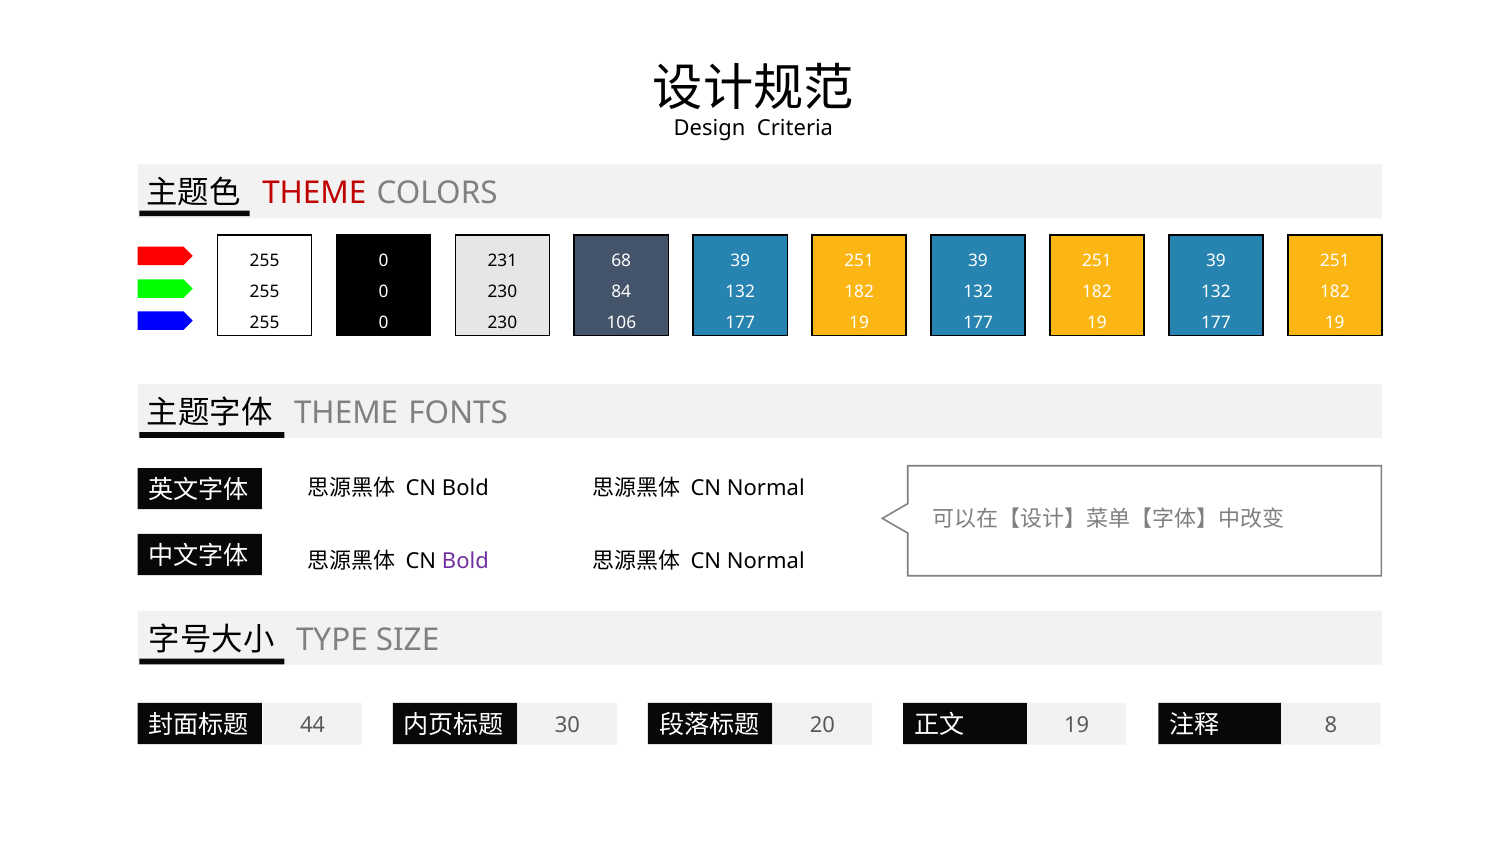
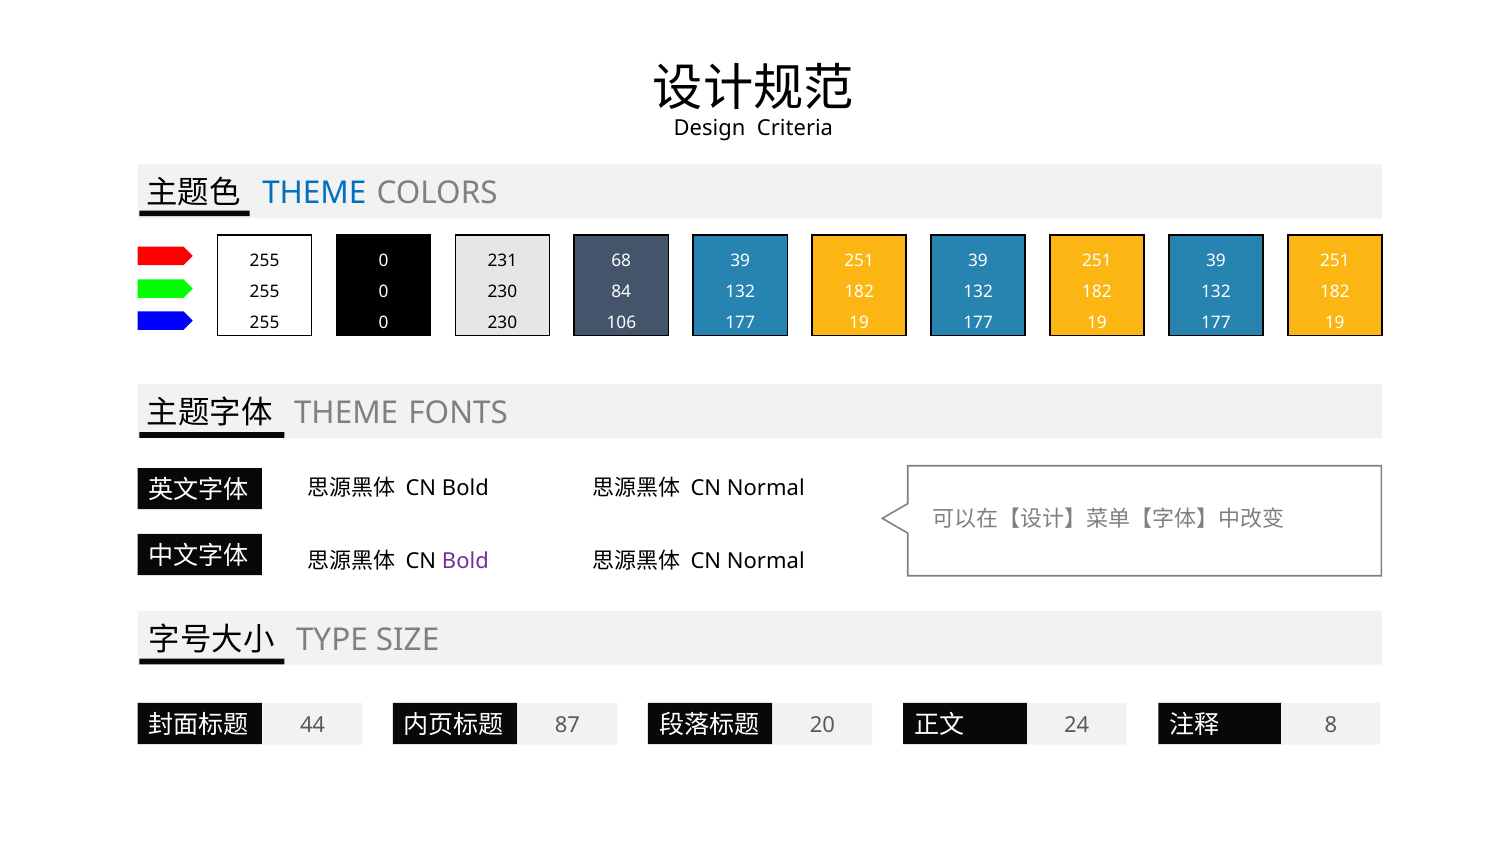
THEME at (314, 193) colour: red -> blue
30: 30 -> 87
20 19: 19 -> 24
